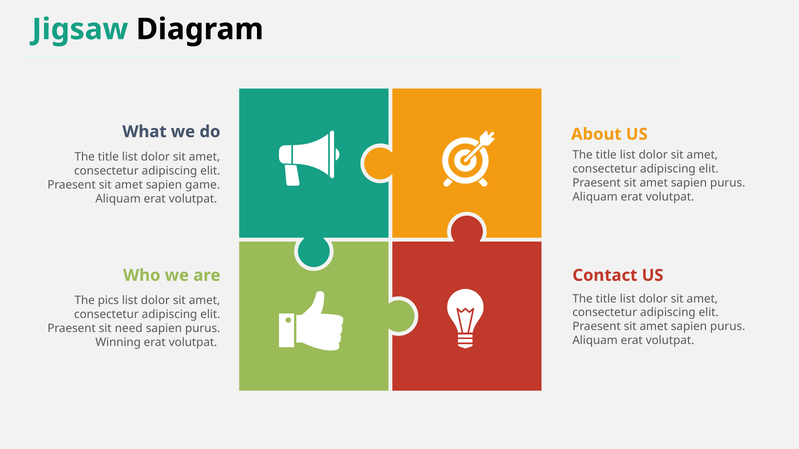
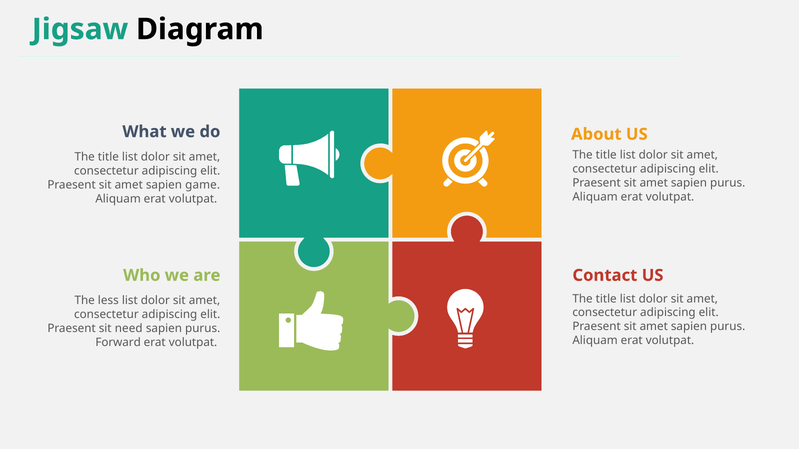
pics: pics -> less
Winning: Winning -> Forward
